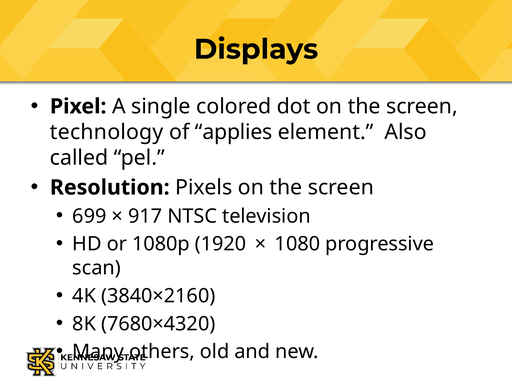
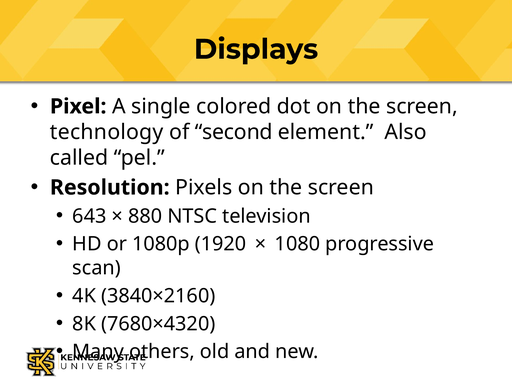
applies: applies -> second
699: 699 -> 643
917: 917 -> 880
